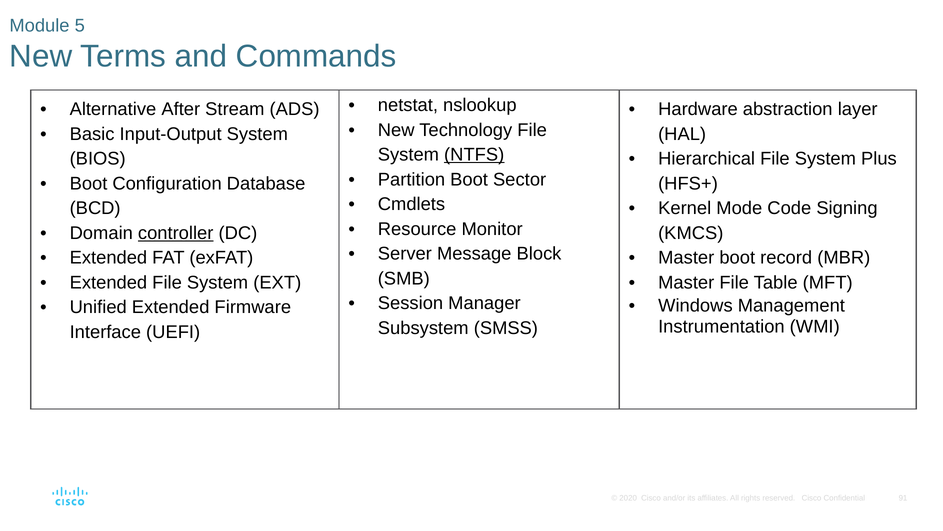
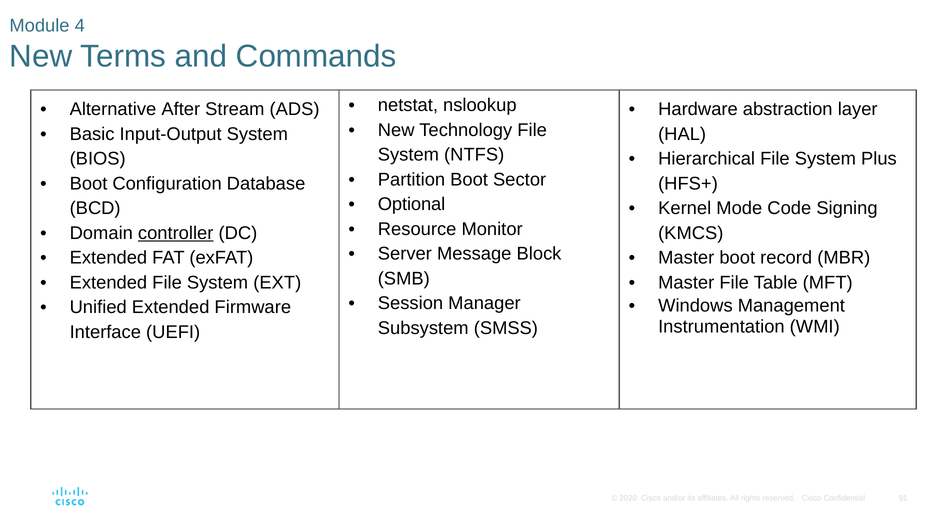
5: 5 -> 4
NTFS underline: present -> none
Cmdlets: Cmdlets -> Optional
